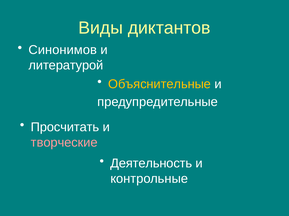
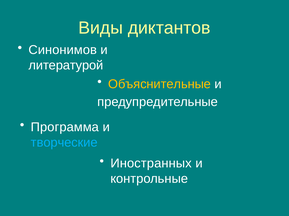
Просчитать: Просчитать -> Программа
творческие colour: pink -> light blue
Деятельность: Деятельность -> Иностранных
